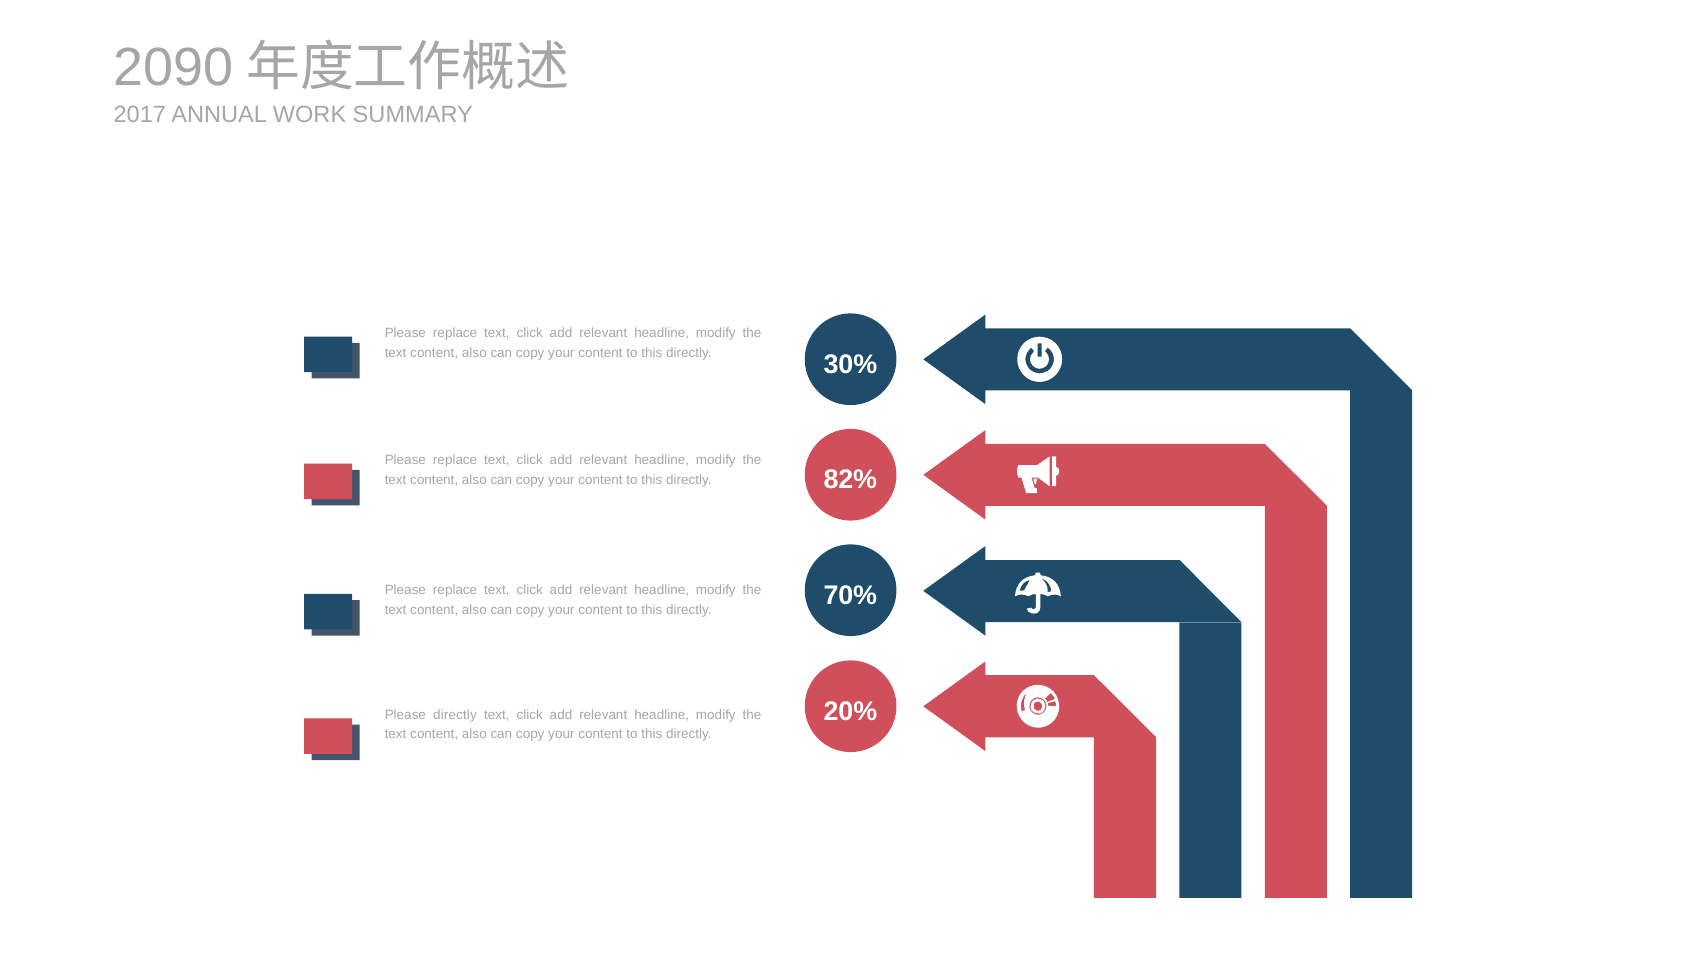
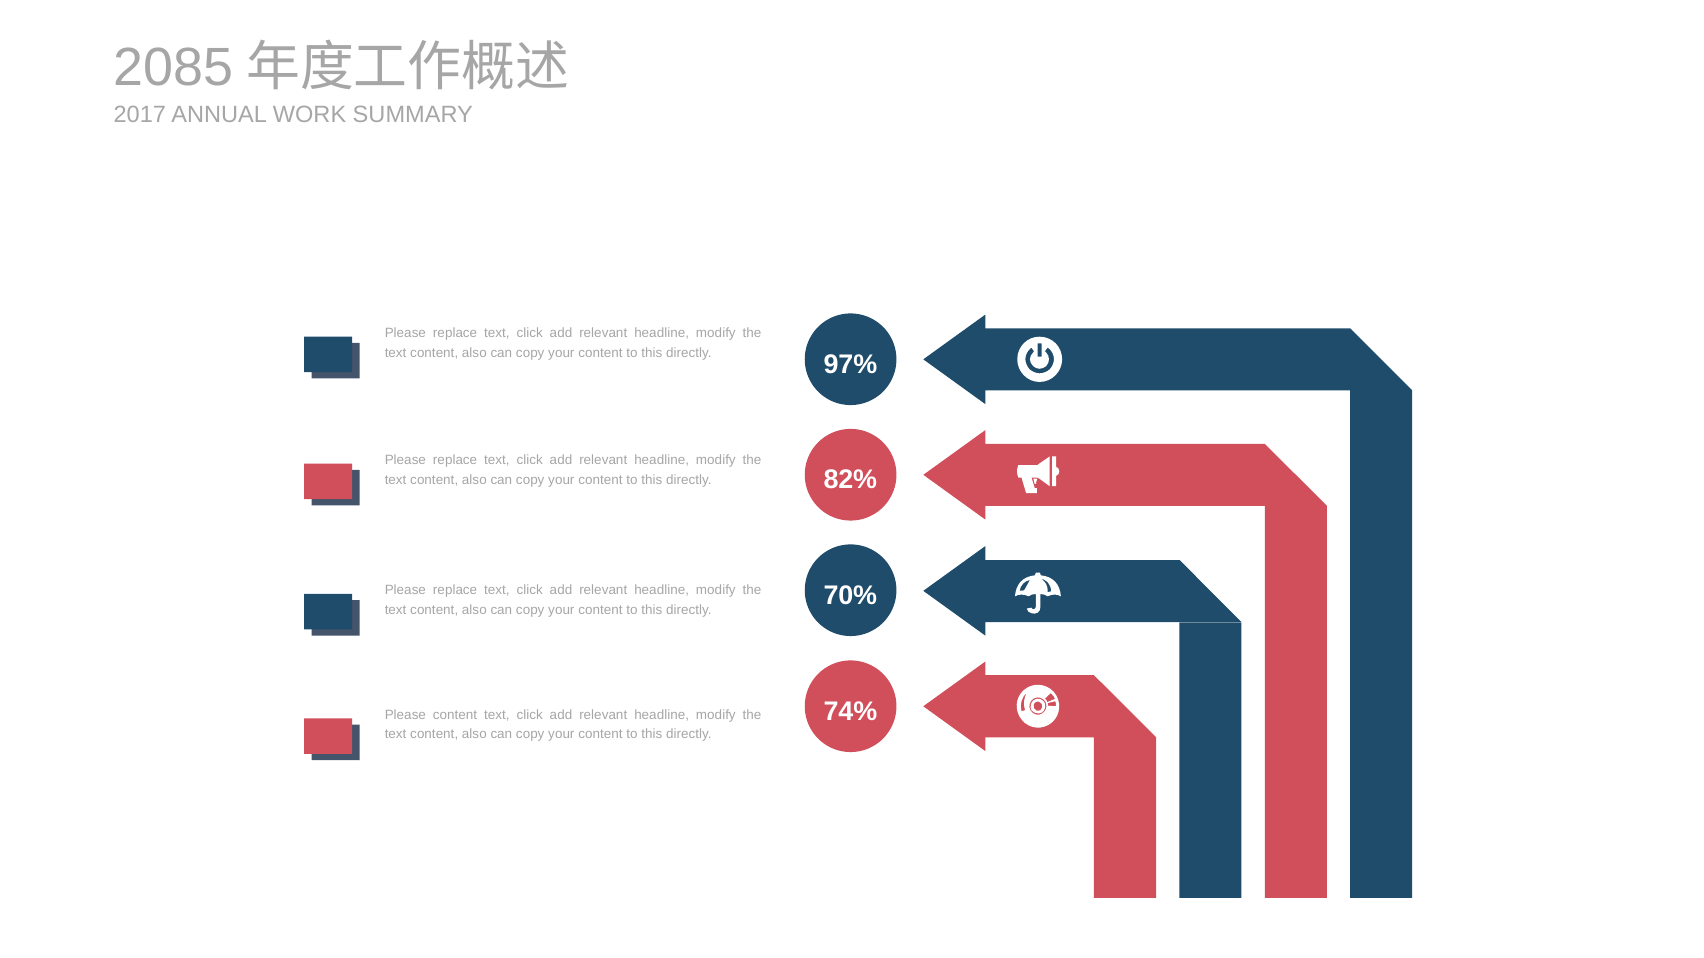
2090: 2090 -> 2085
30%: 30% -> 97%
20%: 20% -> 74%
Please directly: directly -> content
